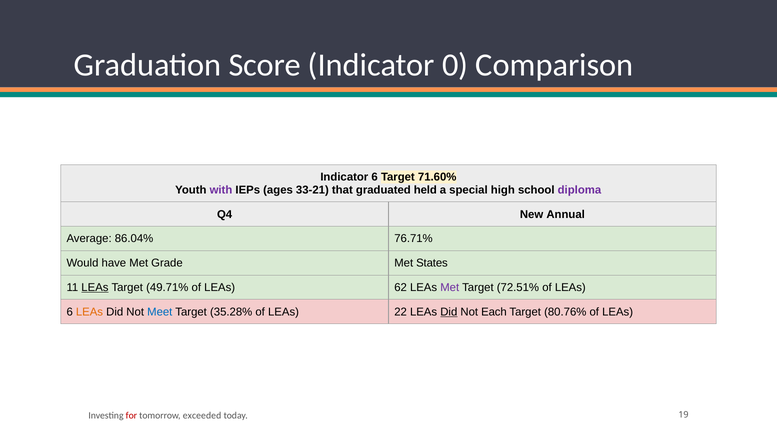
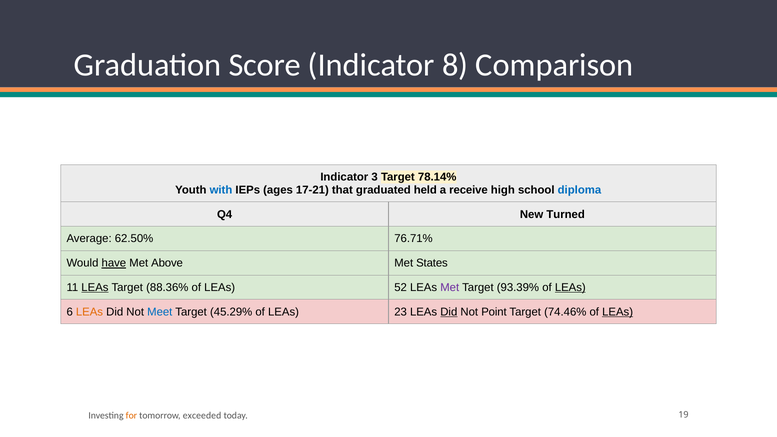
0: 0 -> 8
Indicator 6: 6 -> 3
71.60%: 71.60% -> 78.14%
with colour: purple -> blue
33-21: 33-21 -> 17-21
special: special -> receive
diploma colour: purple -> blue
Annual: Annual -> Turned
86.04%: 86.04% -> 62.50%
have underline: none -> present
Grade: Grade -> Above
49.71%: 49.71% -> 88.36%
62: 62 -> 52
72.51%: 72.51% -> 93.39%
LEAs at (570, 287) underline: none -> present
35.28%: 35.28% -> 45.29%
22: 22 -> 23
Each: Each -> Point
80.76%: 80.76% -> 74.46%
LEAs at (618, 312) underline: none -> present
for colour: red -> orange
